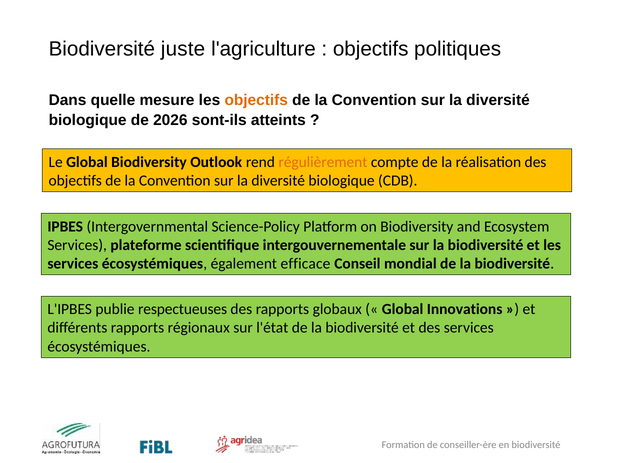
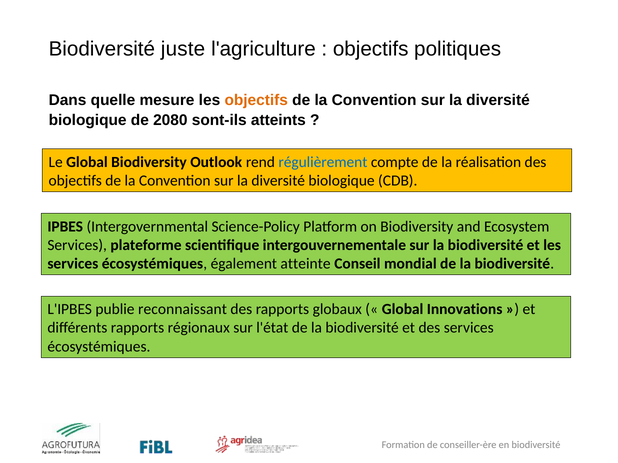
2026: 2026 -> 2080
régulièrement colour: orange -> blue
efficace: efficace -> atteinte
respectueuses: respectueuses -> reconnaissant
